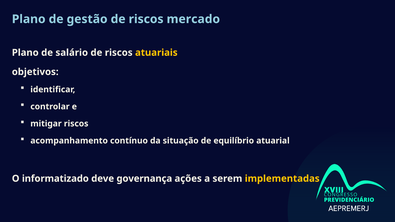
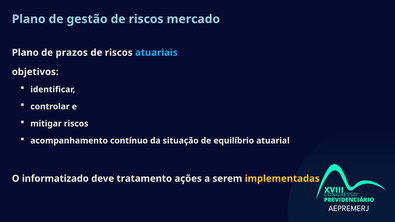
salário: salário -> prazos
atuariais colour: yellow -> light blue
governança: governança -> tratamento
